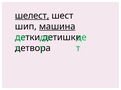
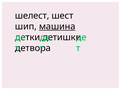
шелест underline: present -> none
